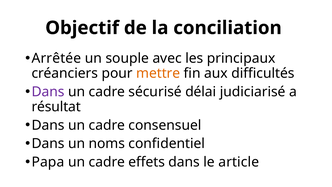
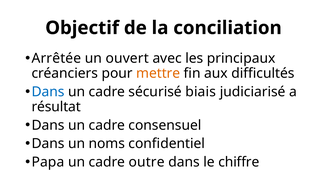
souple: souple -> ouvert
Dans at (48, 92) colour: purple -> blue
délai: délai -> biais
effets: effets -> outre
article: article -> chiffre
